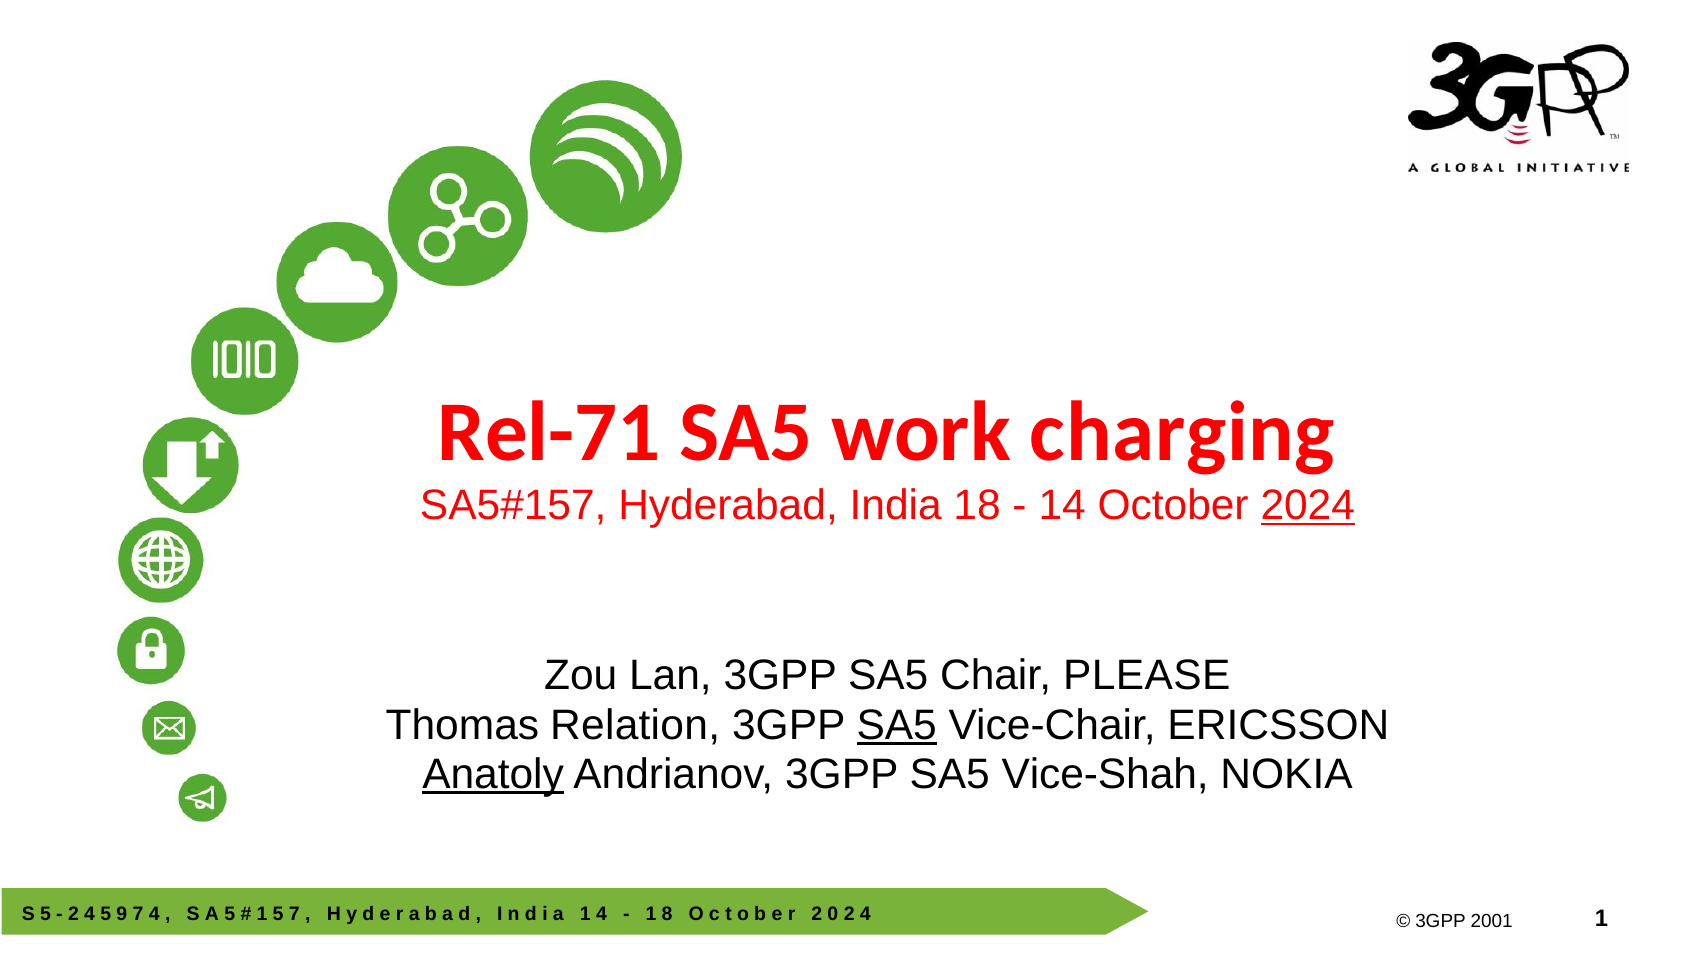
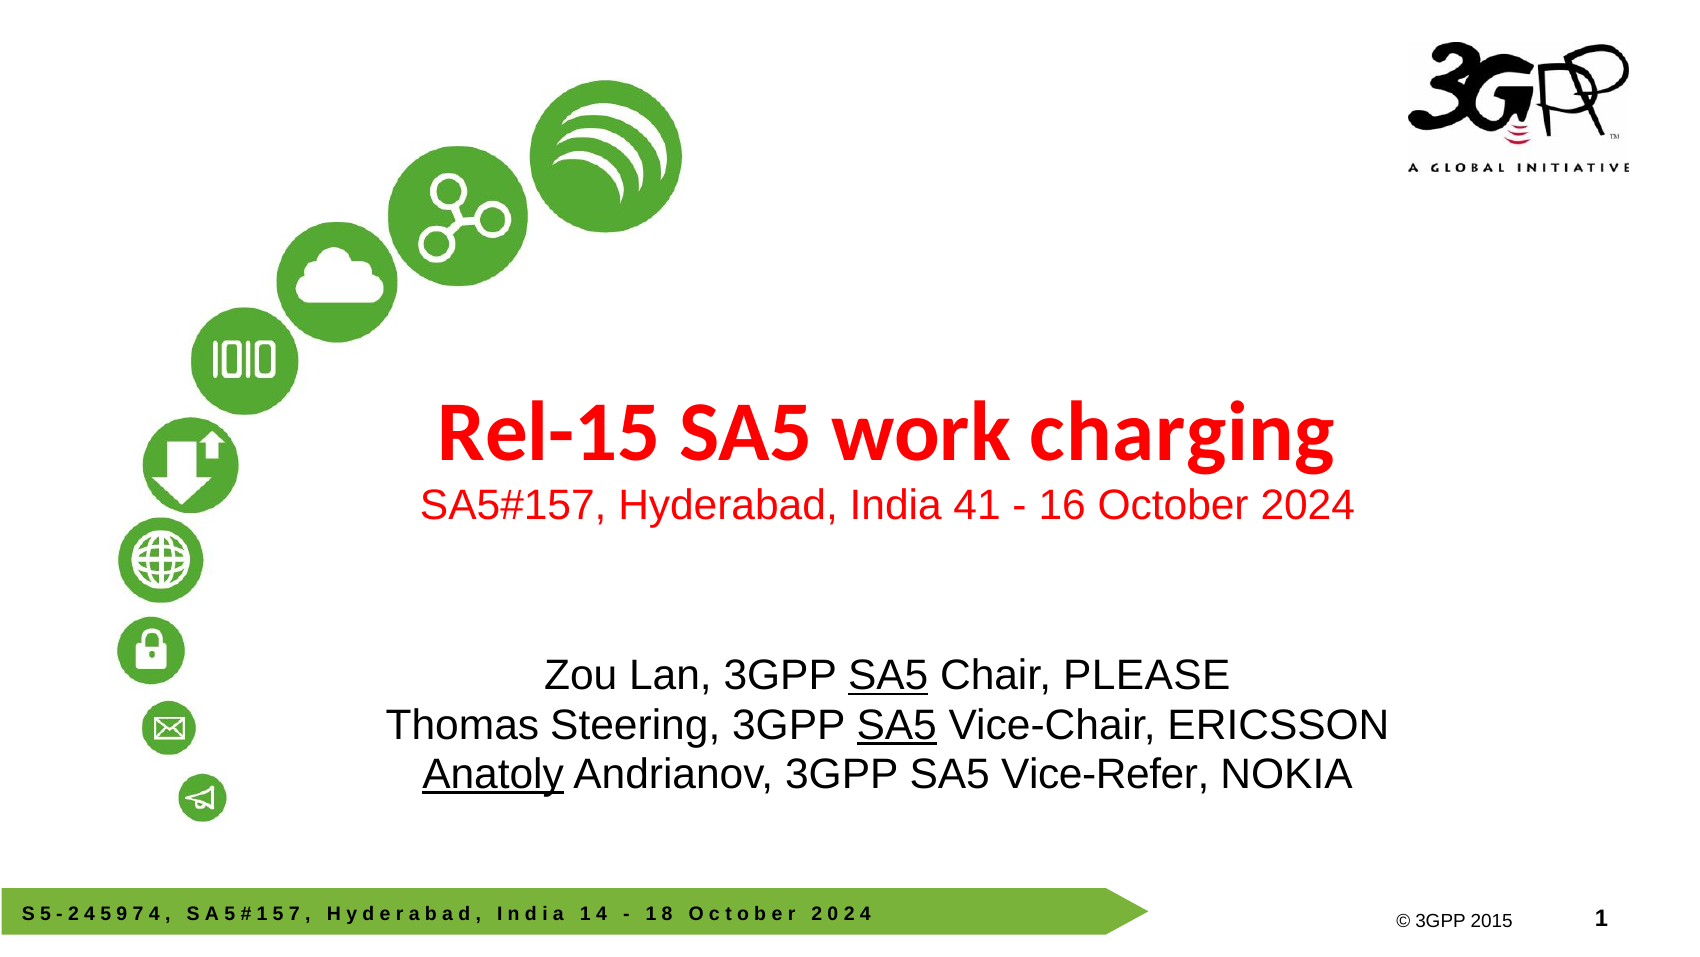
Rel-71: Rel-71 -> Rel-15
18: 18 -> 41
14: 14 -> 16
2024 underline: present -> none
SA5 at (888, 675) underline: none -> present
Relation: Relation -> Steering
Vice-Shah: Vice-Shah -> Vice-Refer
2001: 2001 -> 2015
